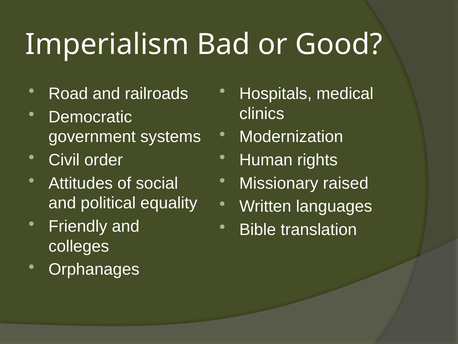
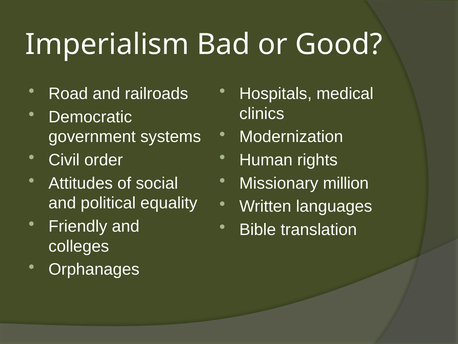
raised: raised -> million
